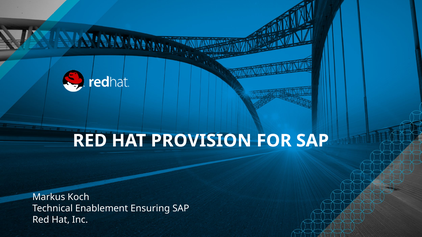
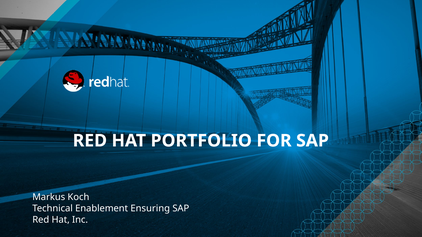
PROVISION: PROVISION -> PORTFOLIO
